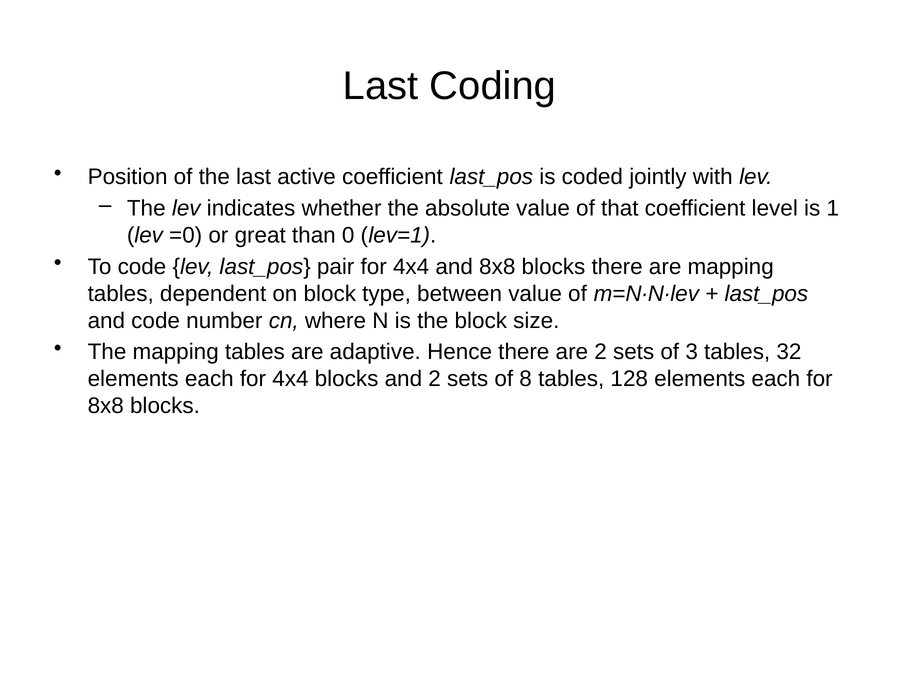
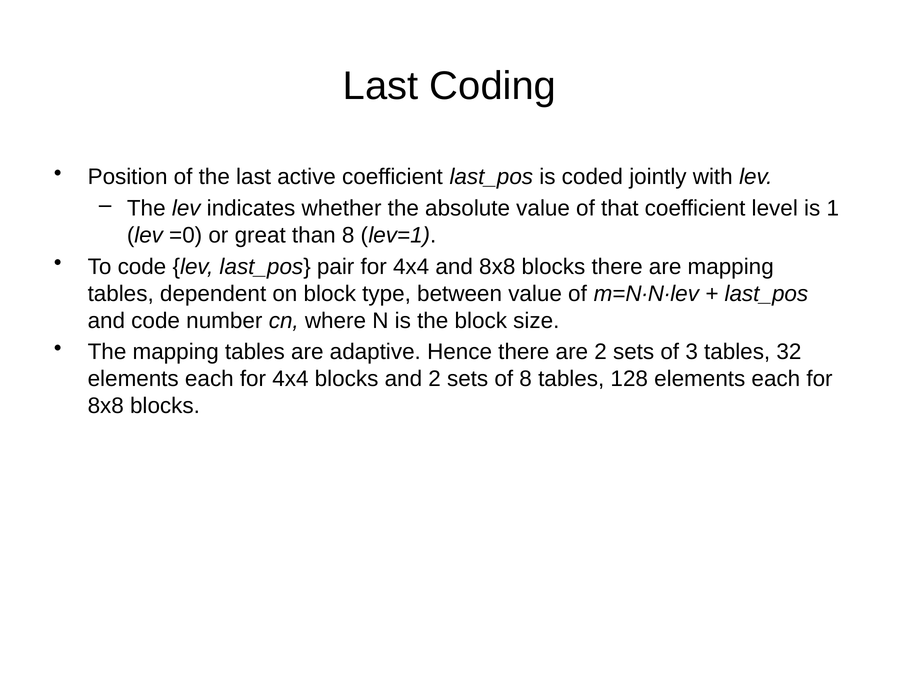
than 0: 0 -> 8
